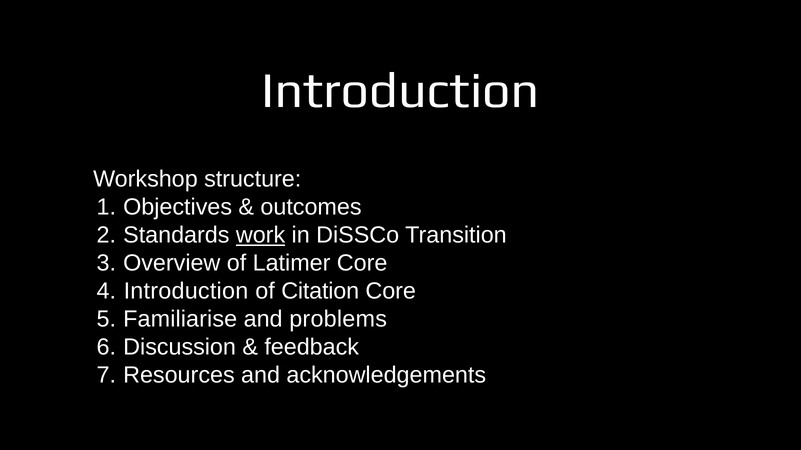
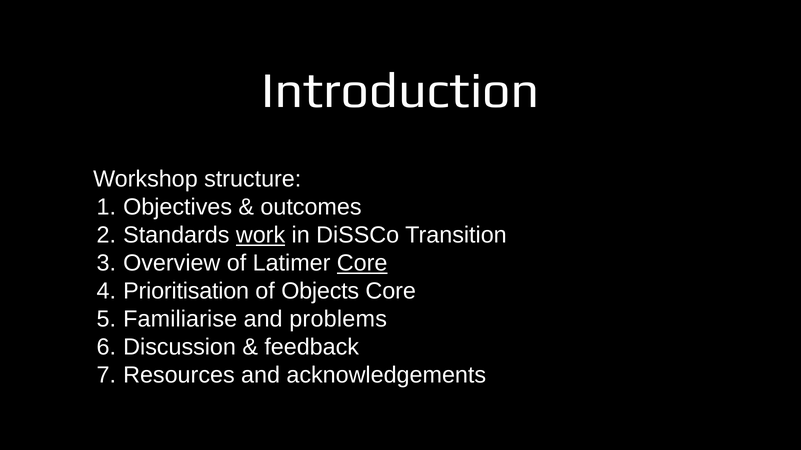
Core at (362, 263) underline: none -> present
Introduction at (186, 292): Introduction -> Prioritisation
Citation: Citation -> Objects
